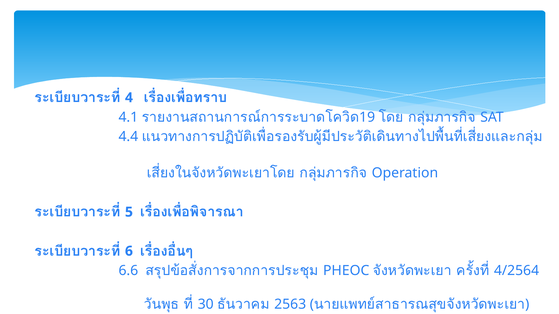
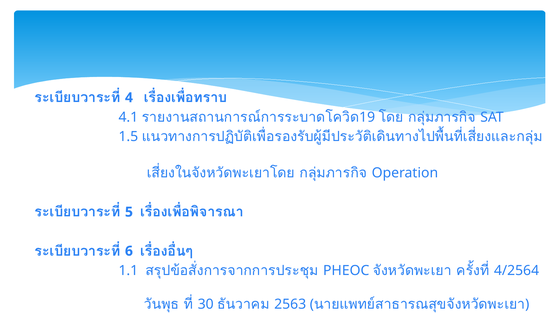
4.4: 4.4 -> 1.5
6.6: 6.6 -> 1.1
